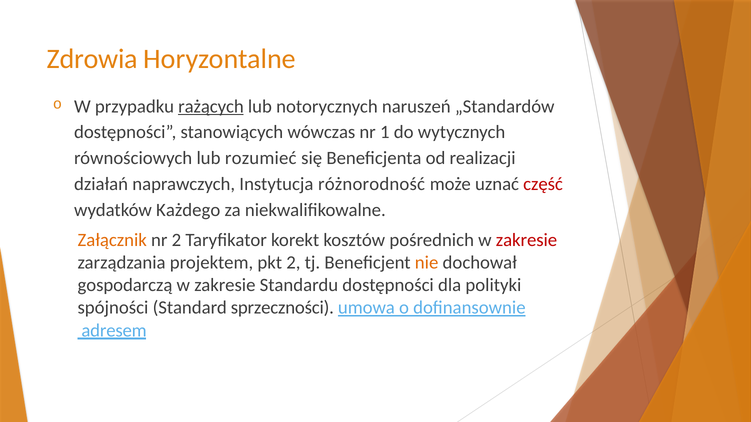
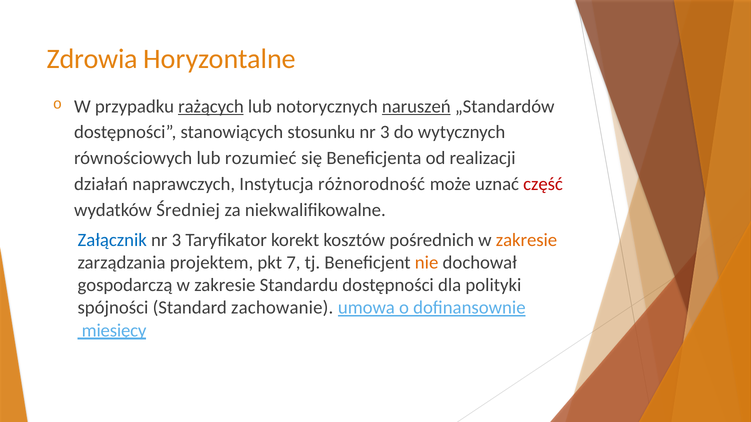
naruszeń underline: none -> present
wówczas: wówczas -> stosunku
1 at (385, 132): 1 -> 3
Każdego: Każdego -> Średniej
Załącznik colour: orange -> blue
2 at (176, 240): 2 -> 3
zakresie at (526, 240) colour: red -> orange
pkt 2: 2 -> 7
sprzeczności: sprzeczności -> zachowanie
adresem: adresem -> miesięcy
